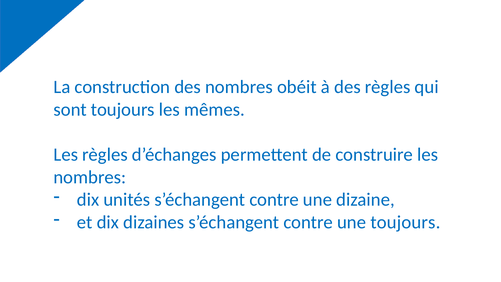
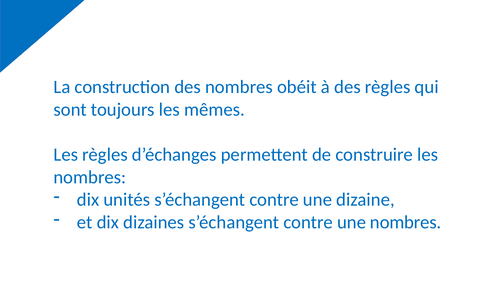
une toujours: toujours -> nombres
